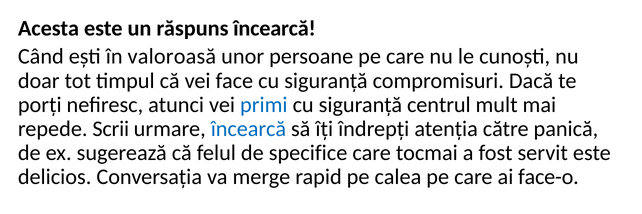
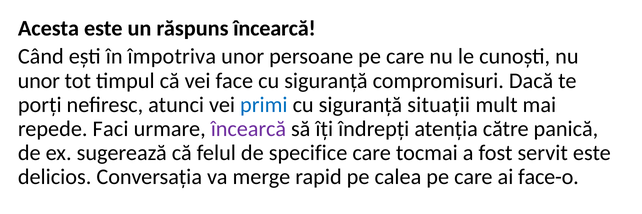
valoroasă: valoroasă -> împotriva
doar at (39, 81): doar -> unor
centrul: centrul -> situații
Scrii: Scrii -> Faci
încearcă at (248, 129) colour: blue -> purple
